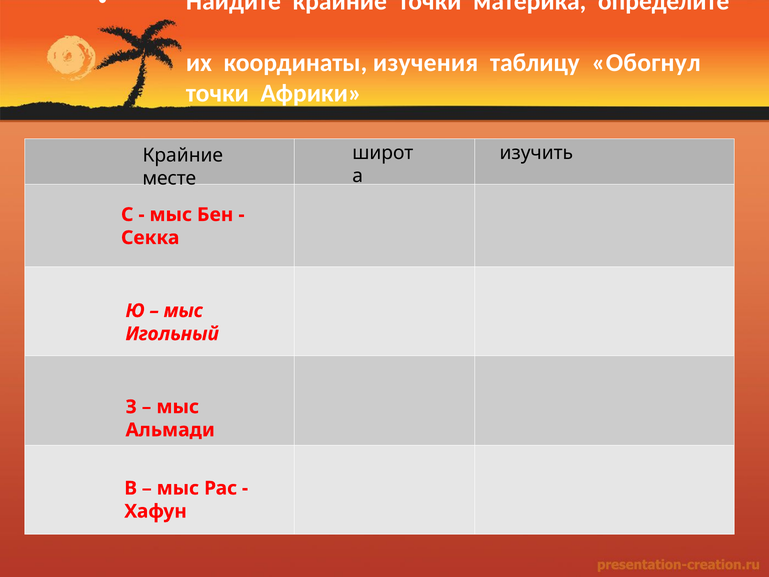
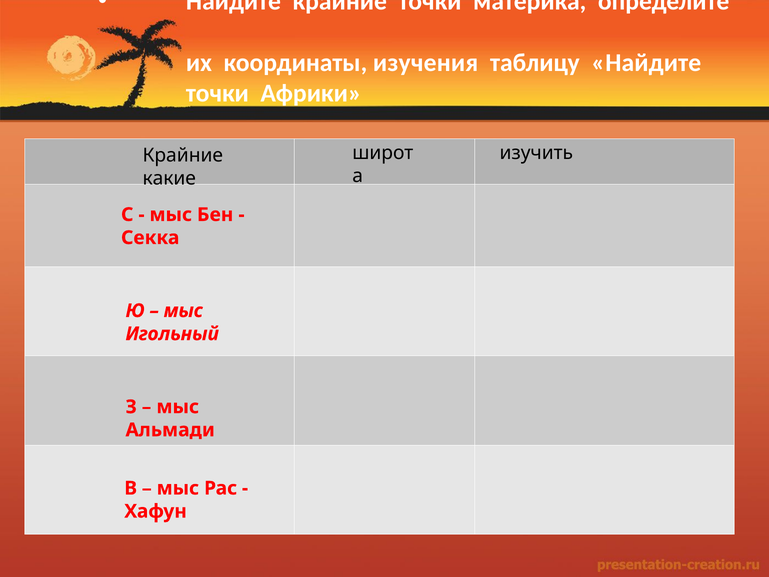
таблицу Обогнул: Обогнул -> Найдите
месте: месте -> какие
